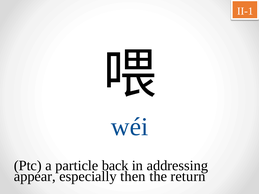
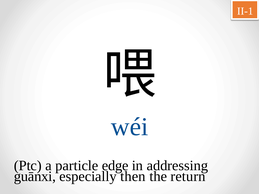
back: back -> edge
appear: appear -> guānxi
